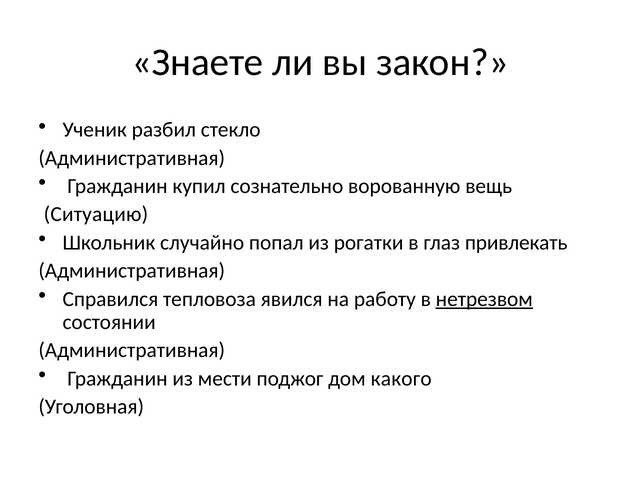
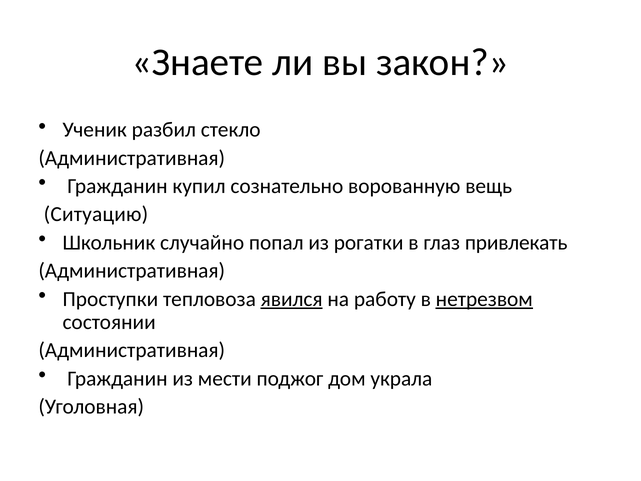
Справился: Справился -> Проступки
явился underline: none -> present
какого: какого -> украла
